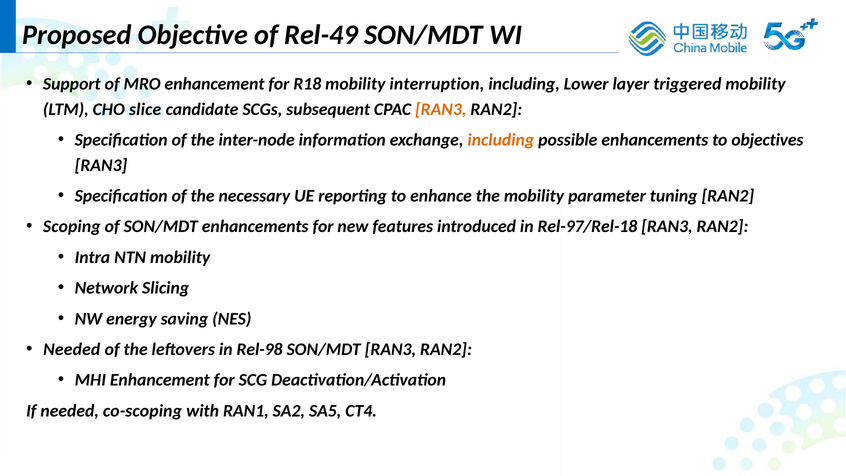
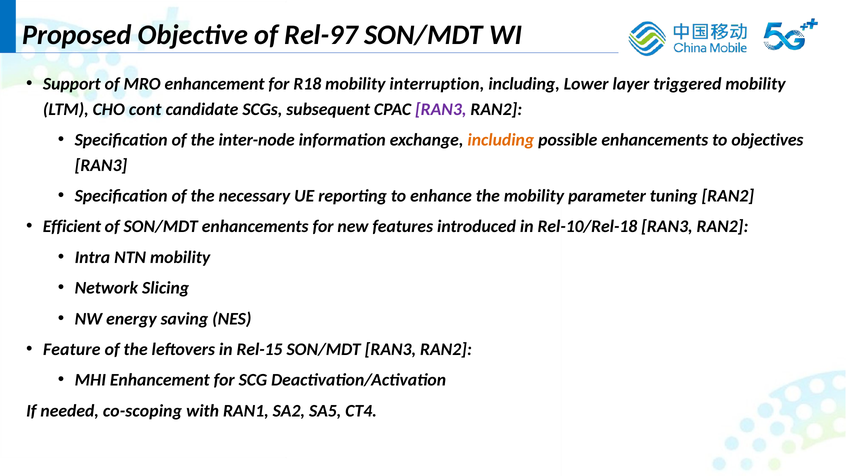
Rel-49: Rel-49 -> Rel-97
slice: slice -> cont
RAN3 at (441, 109) colour: orange -> purple
Scoping: Scoping -> Efficient
Rel-97/Rel-18: Rel-97/Rel-18 -> Rel-10/Rel-18
Needed at (72, 349): Needed -> Feature
Rel-98: Rel-98 -> Rel-15
